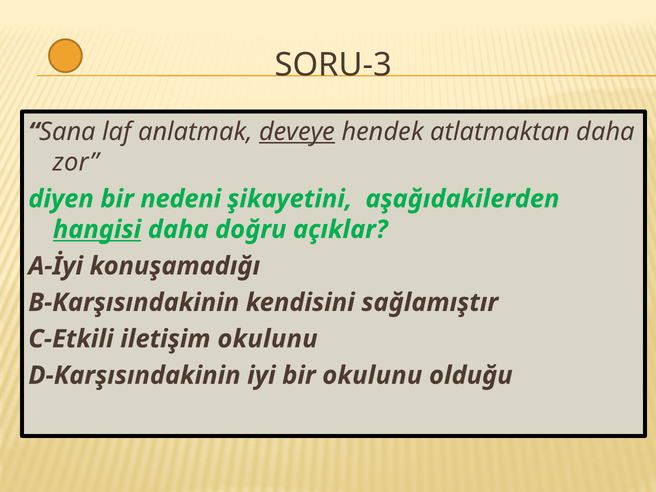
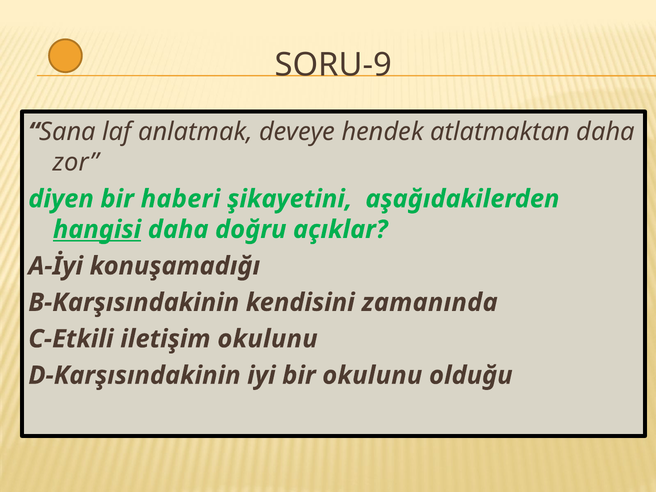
SORU-3: SORU-3 -> SORU-9
deveye underline: present -> none
nedeni: nedeni -> haberi
sağlamıştır: sağlamıştır -> zamanında
